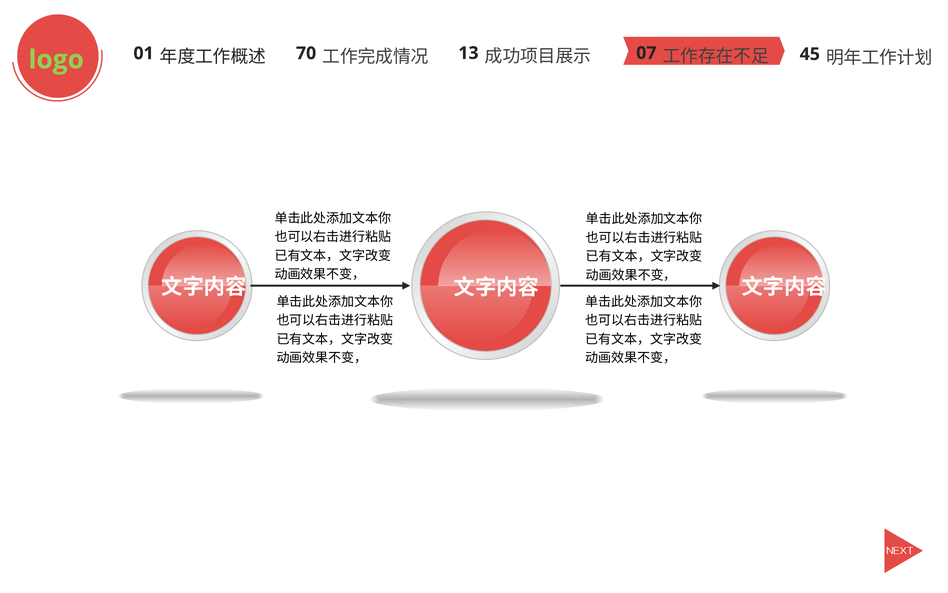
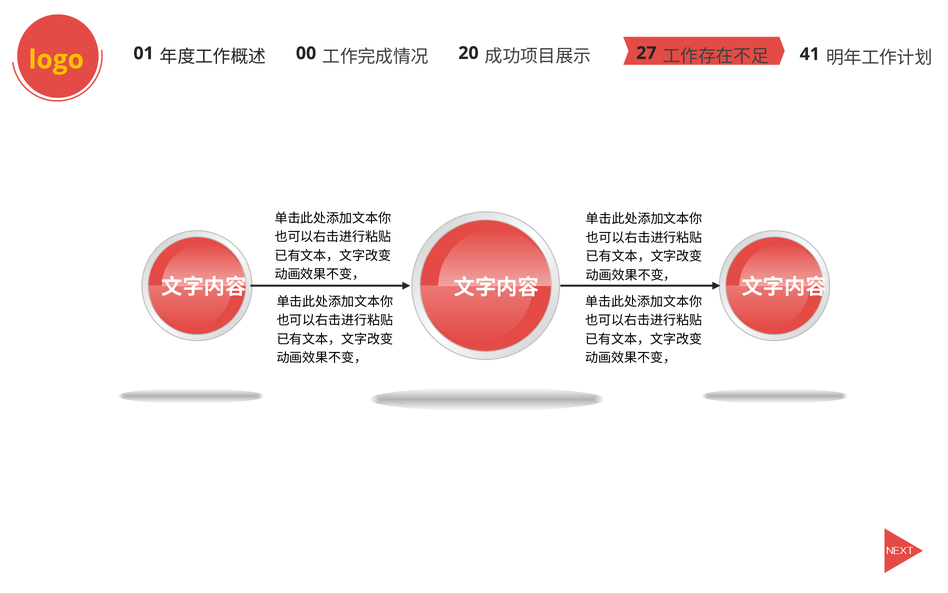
logo colour: light green -> yellow
70: 70 -> 00
13: 13 -> 20
07: 07 -> 27
45: 45 -> 41
